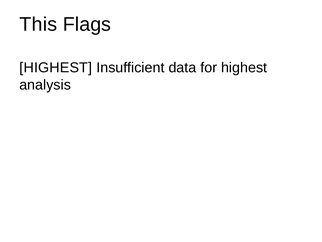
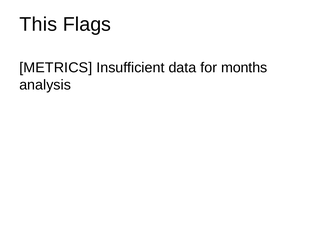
HIGHEST at (56, 68): HIGHEST -> METRICS
for highest: highest -> months
